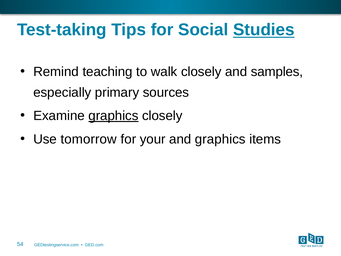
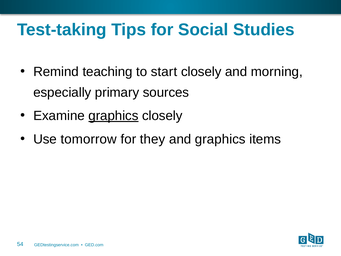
Studies underline: present -> none
walk: walk -> start
samples: samples -> morning
your: your -> they
